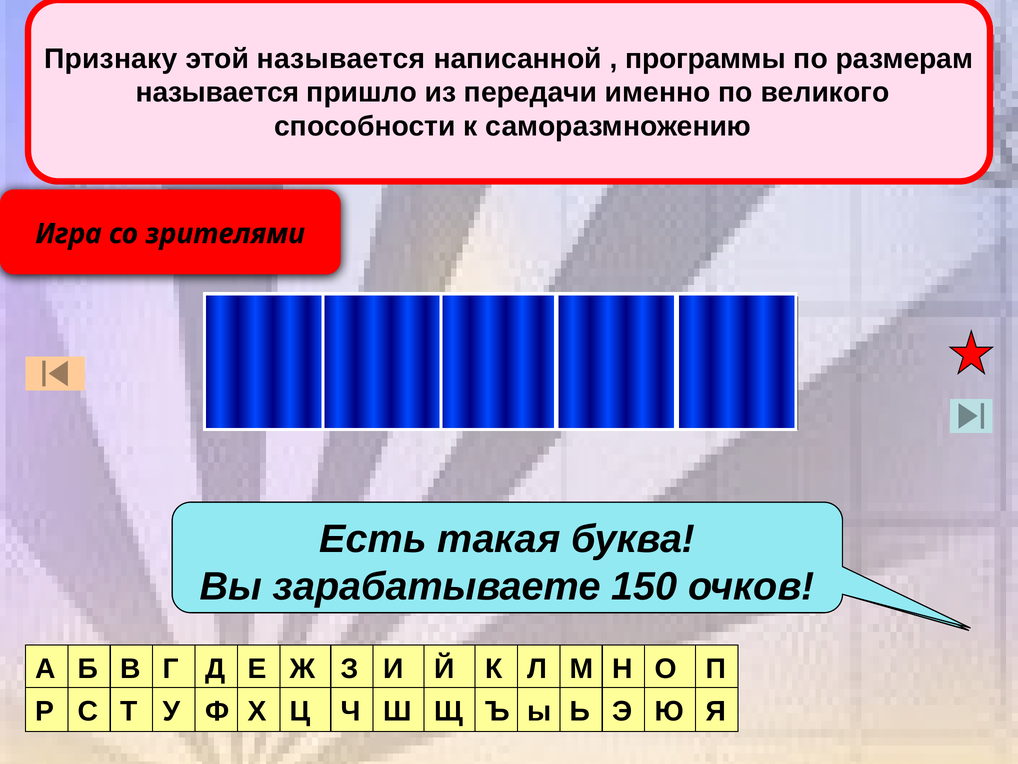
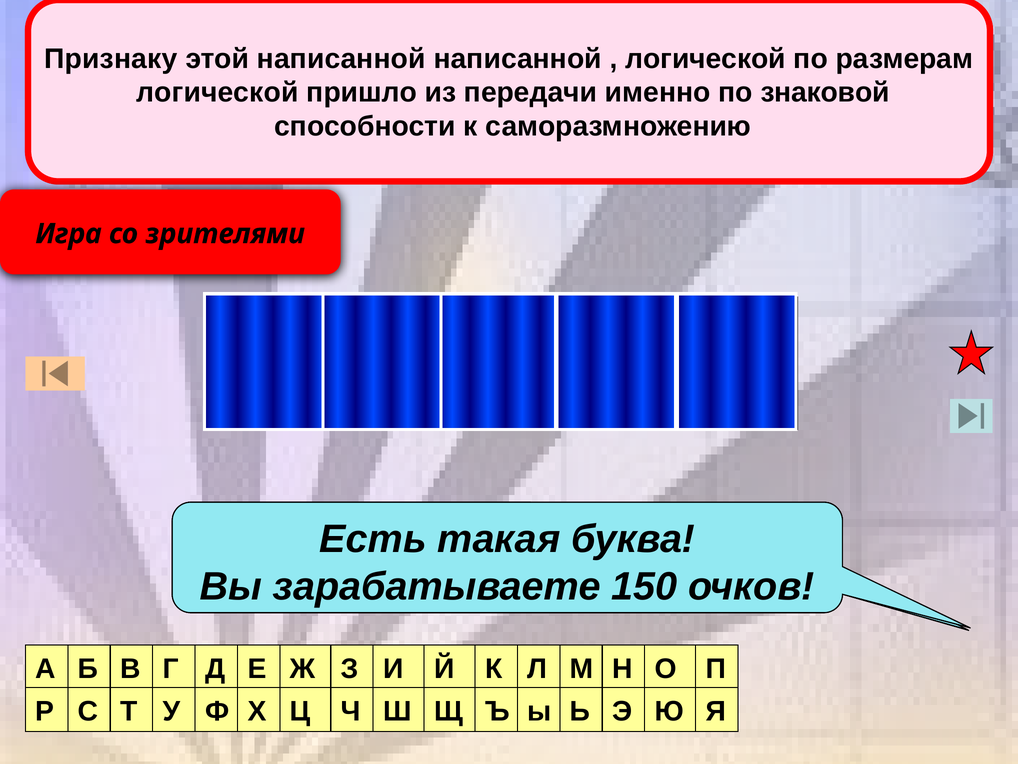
этой называется: называется -> написанной
программы at (706, 59): программы -> логической
называется at (217, 93): называется -> логической
великого: великого -> знаковой
